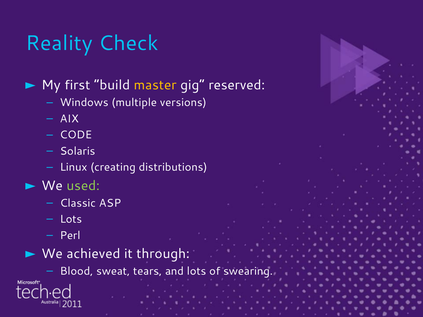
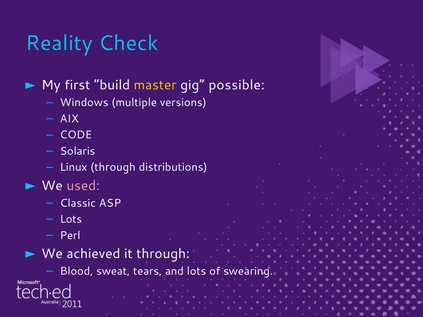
reserved: reserved -> possible
Linux creating: creating -> through
used colour: light green -> pink
